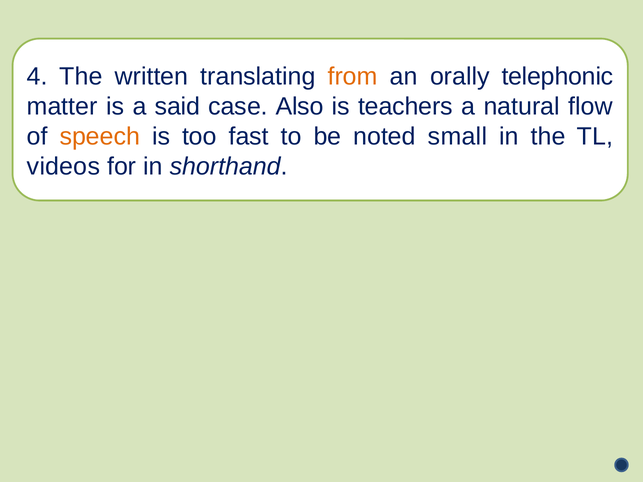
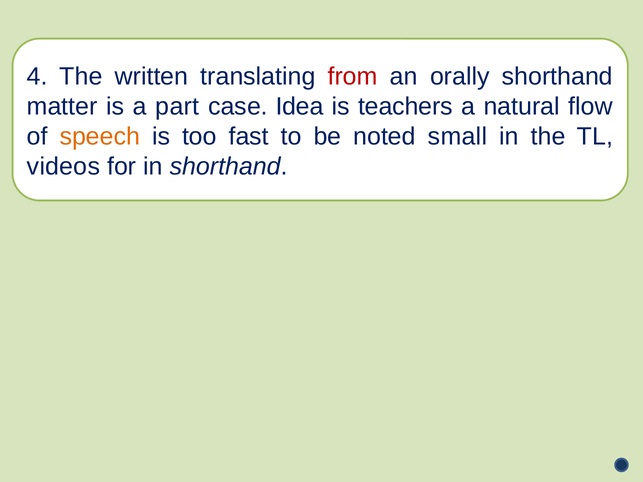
from colour: orange -> red
orally telephonic: telephonic -> shorthand
said: said -> part
Also: Also -> Idea
